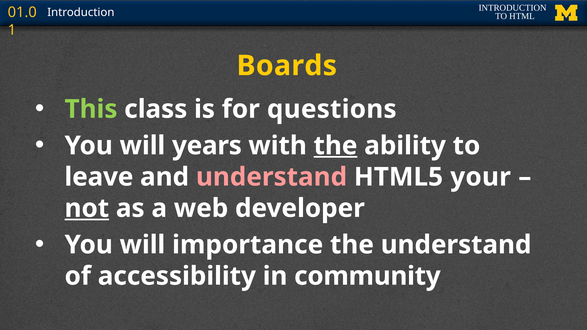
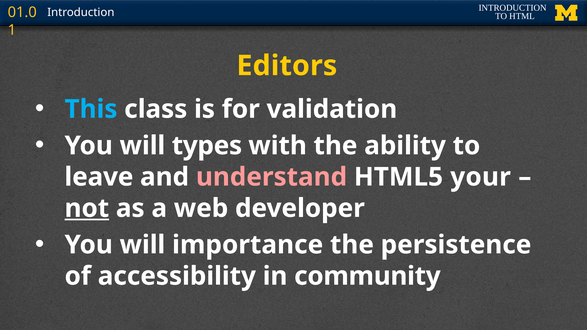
Boards: Boards -> Editors
This colour: light green -> light blue
questions: questions -> validation
years: years -> types
the at (335, 146) underline: present -> none
the understand: understand -> persistence
